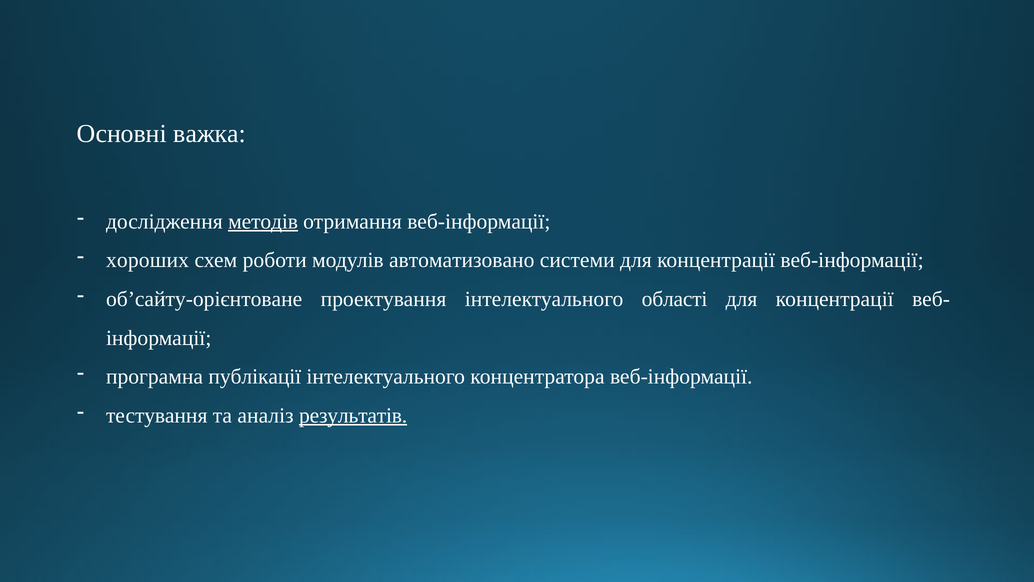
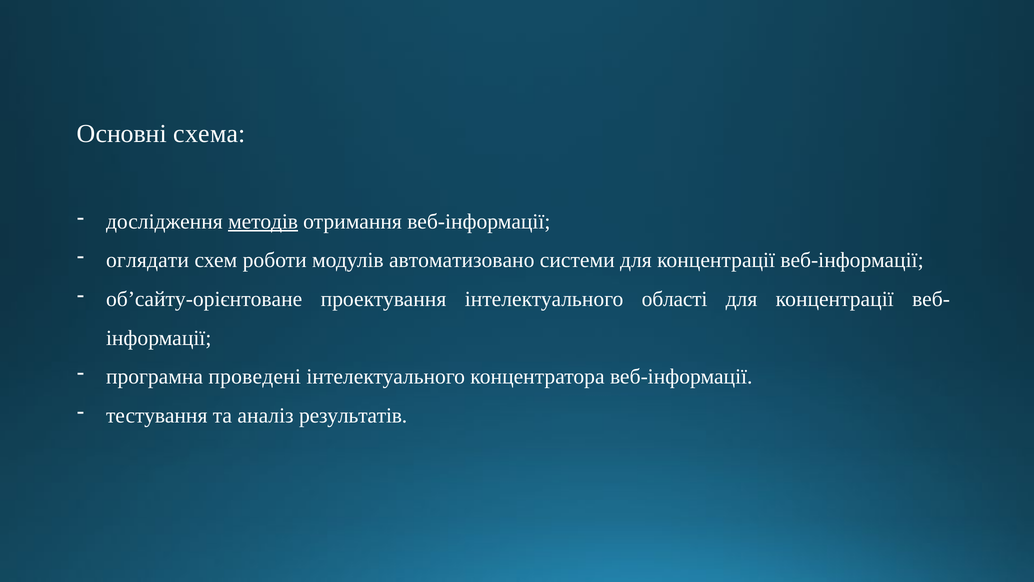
важка: важка -> схема
хороших: хороших -> оглядати
публікації: публікації -> проведені
результатів underline: present -> none
